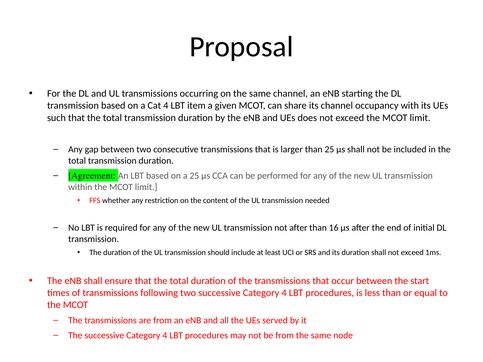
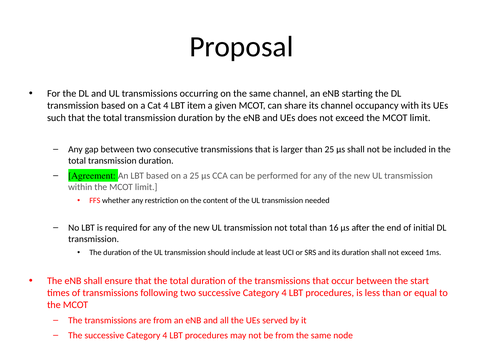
not after: after -> total
